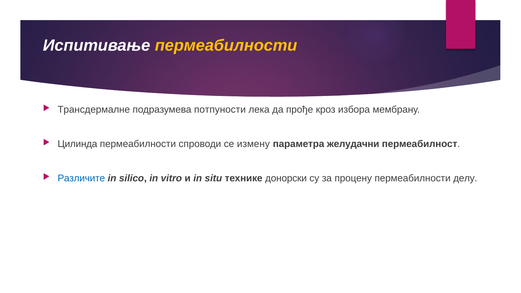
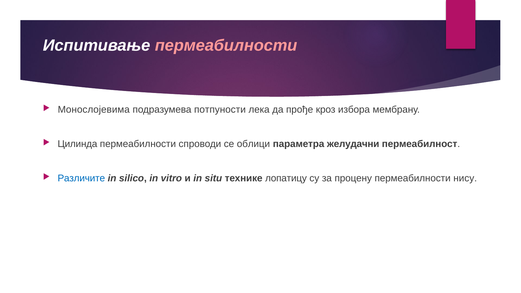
пермеабилности at (226, 46) colour: yellow -> pink
Трансдермалне: Трансдермалне -> Монослојевима
измену: измену -> облици
донорски: донорски -> лопатицу
делу: делу -> нису
